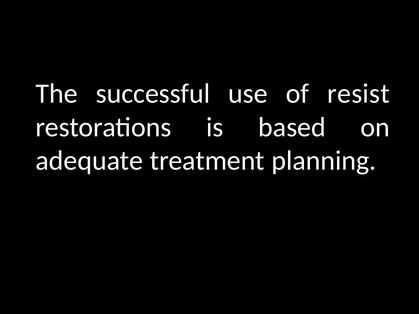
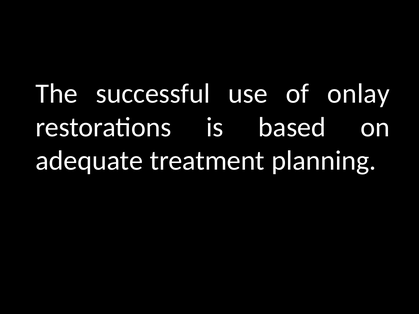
resist: resist -> onlay
